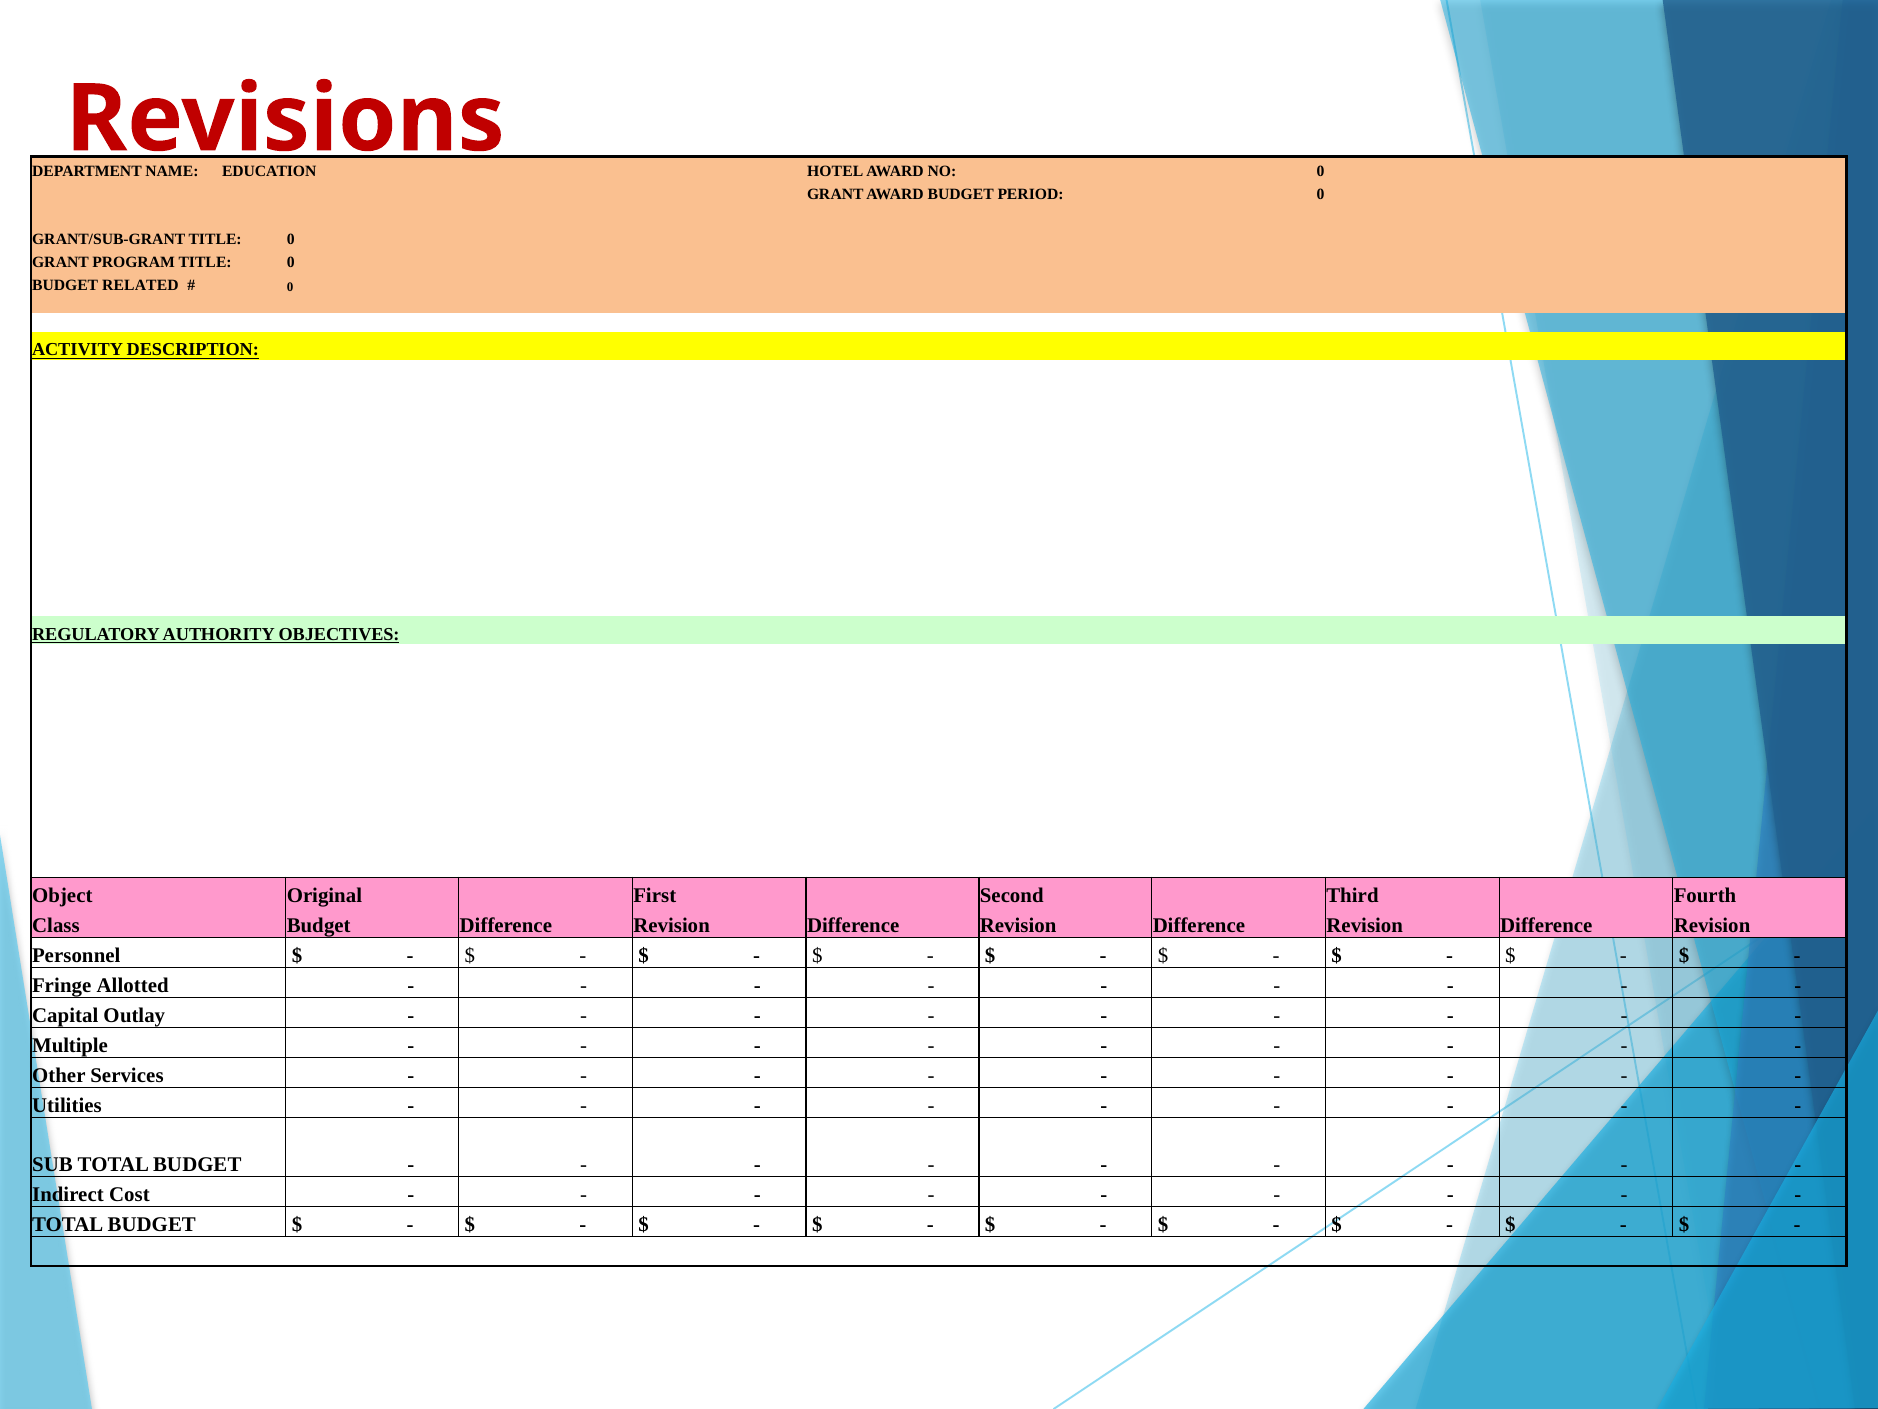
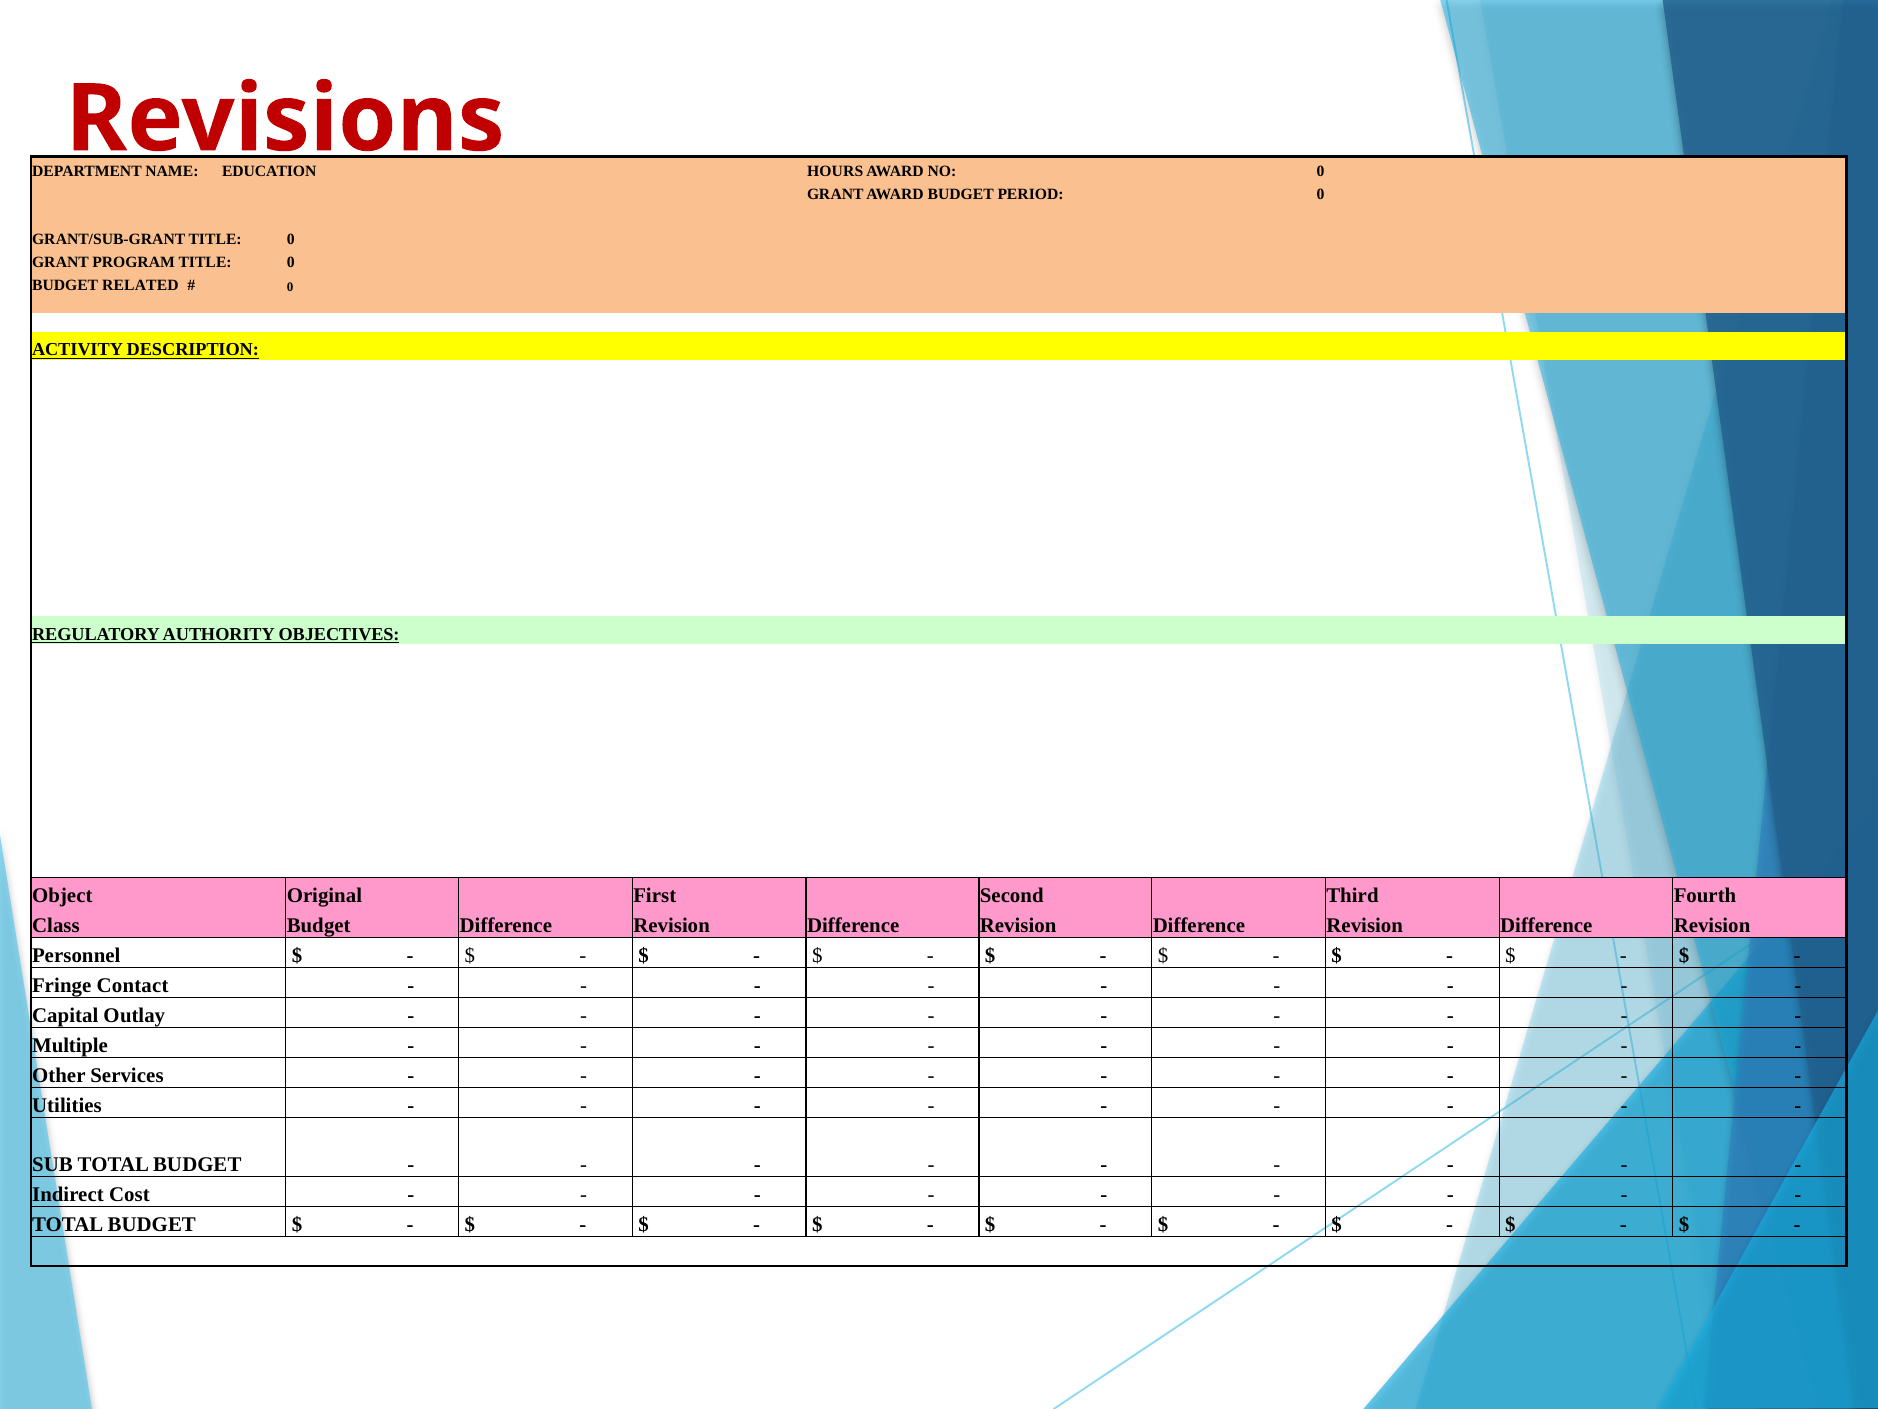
HOTEL: HOTEL -> HOURS
Allotted: Allotted -> Contact
